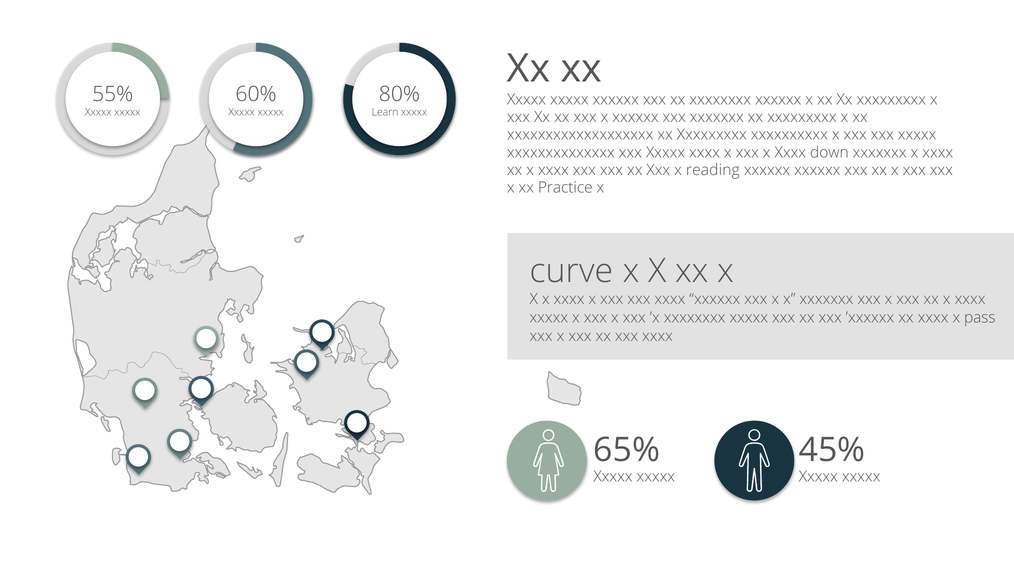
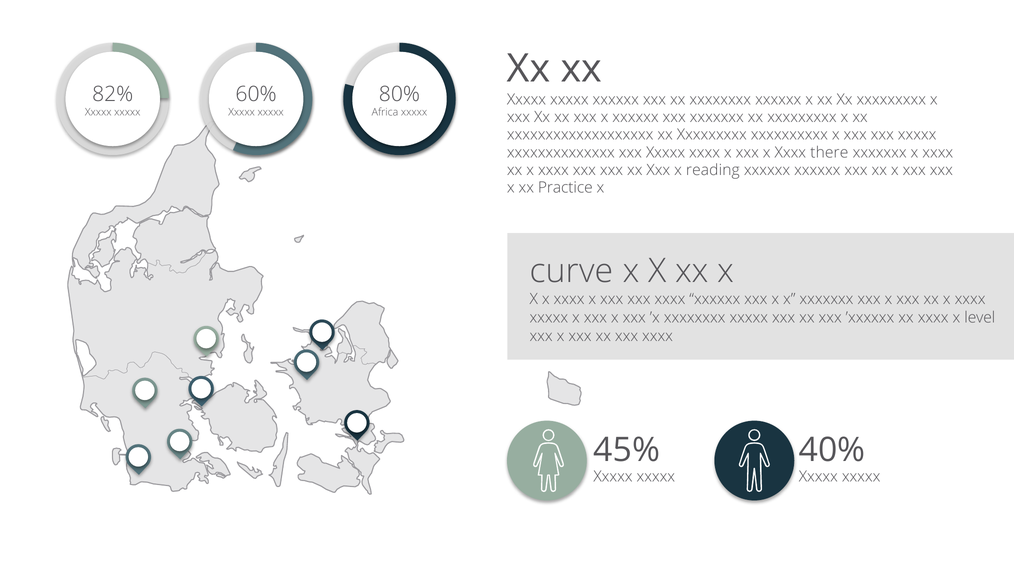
55%: 55% -> 82%
Learn: Learn -> Africa
down: down -> there
pass: pass -> level
65%: 65% -> 45%
45%: 45% -> 40%
